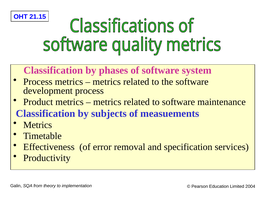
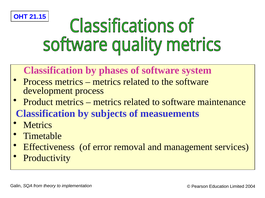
specification: specification -> management
